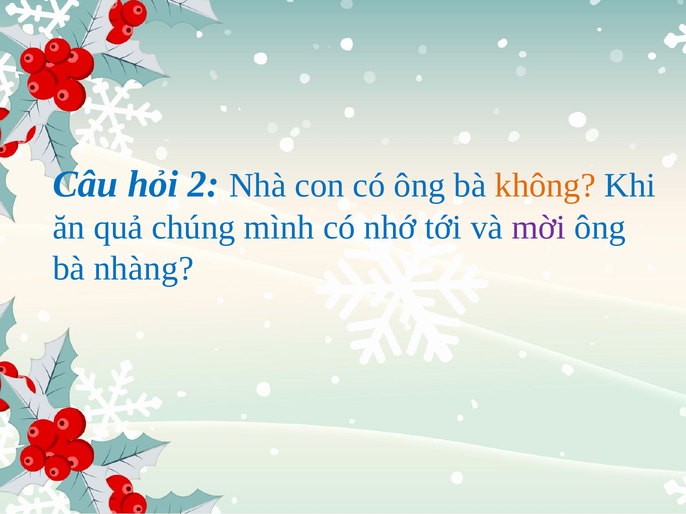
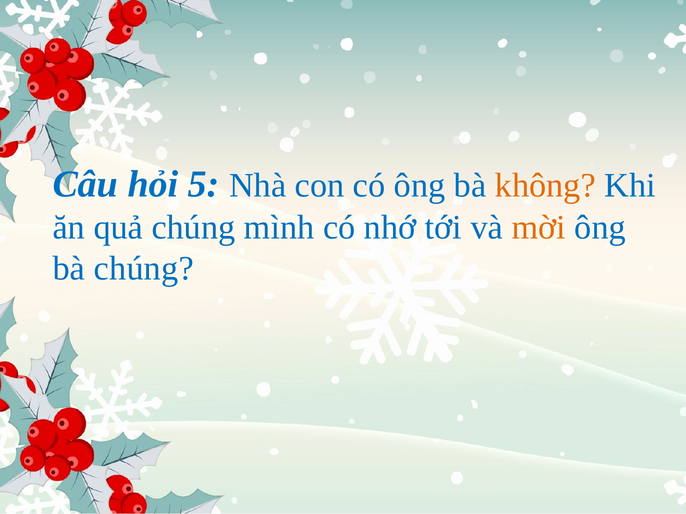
2: 2 -> 5
mời colour: purple -> orange
bà nhàng: nhàng -> chúng
